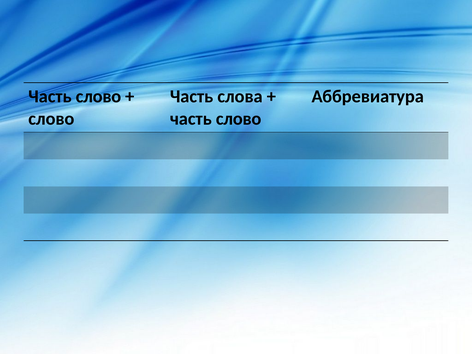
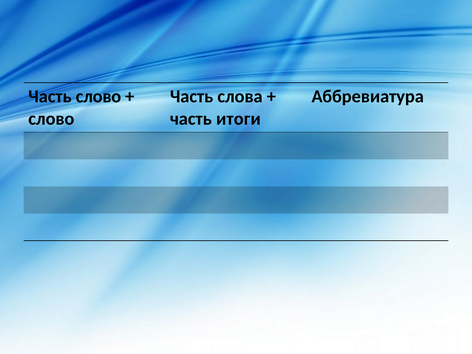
слово at (239, 119): слово -> итоги
